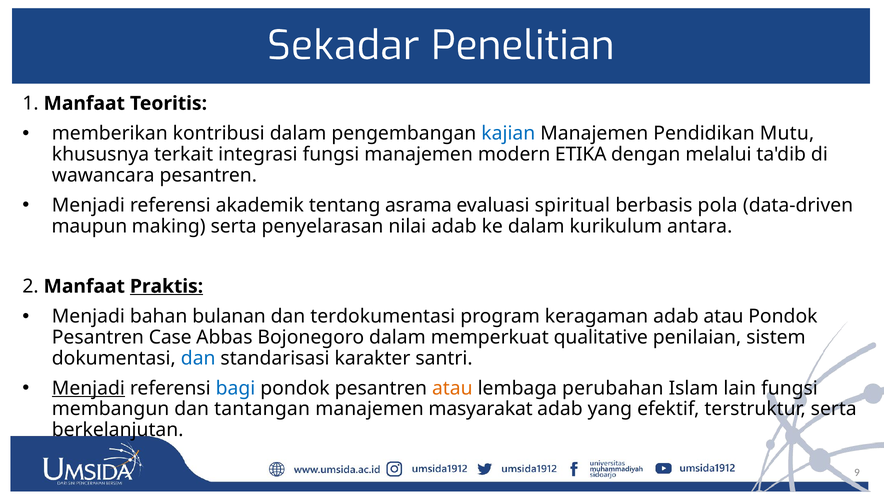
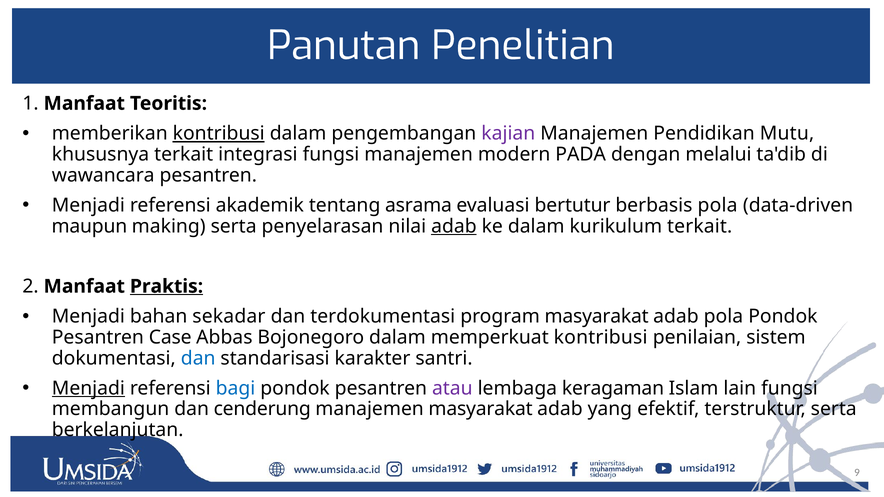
Sekadar: Sekadar -> Panutan
kontribusi at (219, 134) underline: none -> present
kajian colour: blue -> purple
ETIKA: ETIKA -> PADA
spiritual: spiritual -> bertutur
adab at (454, 226) underline: none -> present
kurikulum antara: antara -> terkait
bulanan: bulanan -> sekadar
program keragaman: keragaman -> masyarakat
adab atau: atau -> pola
memperkuat qualitative: qualitative -> kontribusi
atau at (452, 388) colour: orange -> purple
perubahan: perubahan -> keragaman
tantangan: tantangan -> cenderung
